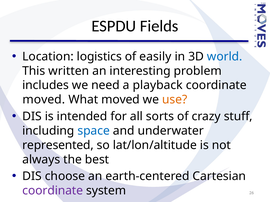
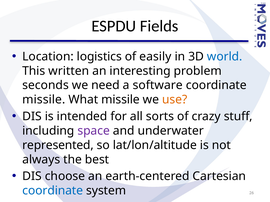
includes: includes -> seconds
playback: playback -> software
moved at (44, 100): moved -> missile
What moved: moved -> missile
space colour: blue -> purple
coordinate at (53, 191) colour: purple -> blue
